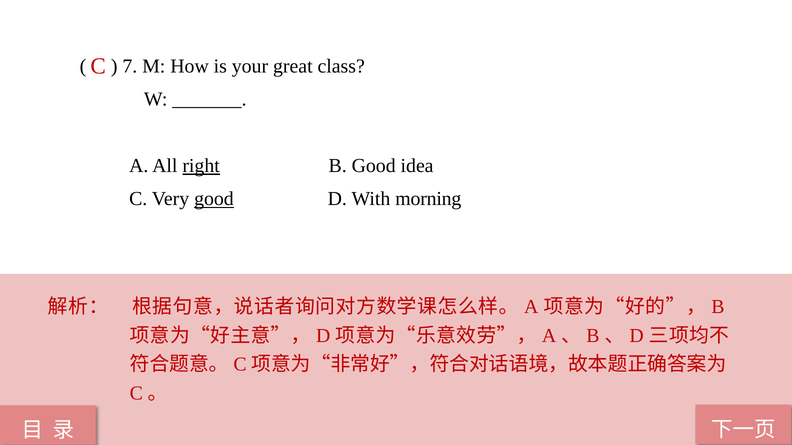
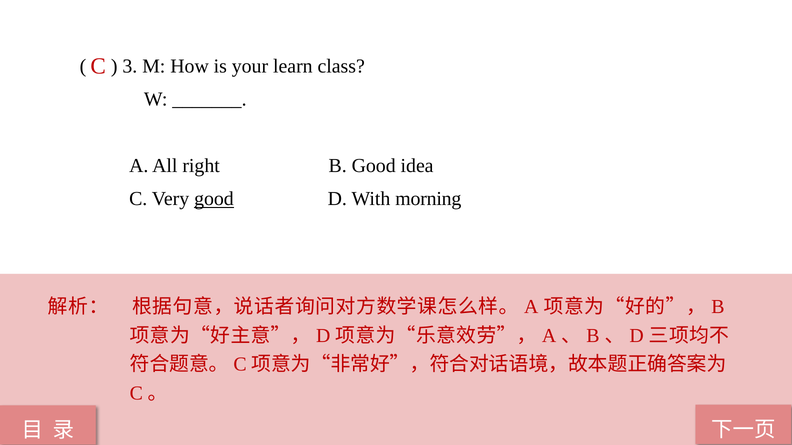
7: 7 -> 3
great: great -> learn
right underline: present -> none
